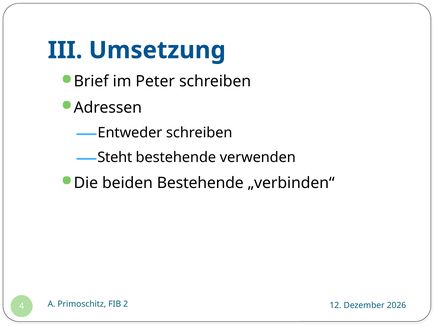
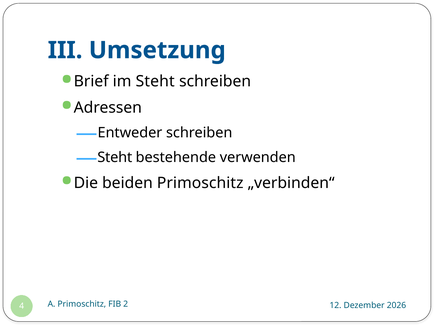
im Peter: Peter -> Steht
beiden Bestehende: Bestehende -> Primoschitz
